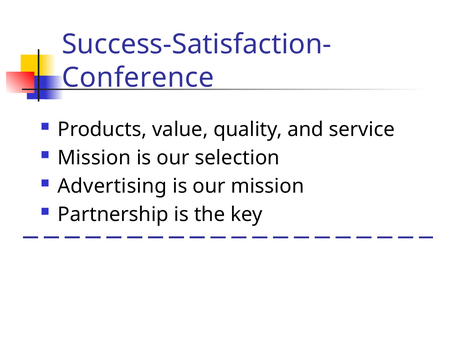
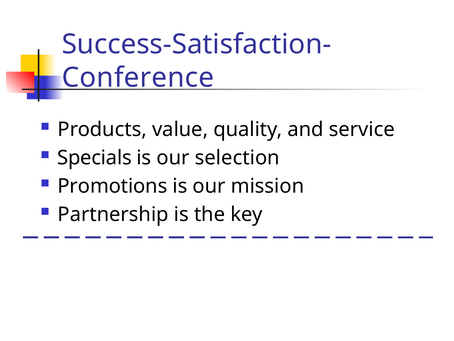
Mission at (94, 158): Mission -> Specials
Advertising: Advertising -> Promotions
